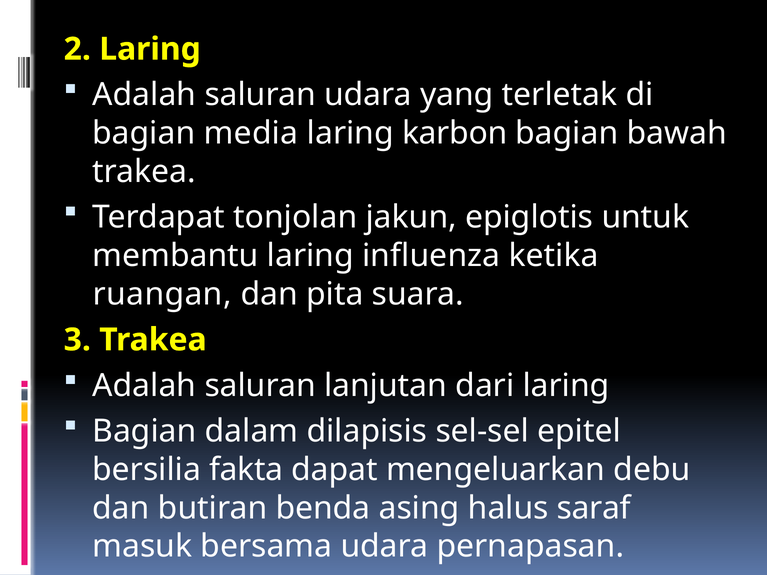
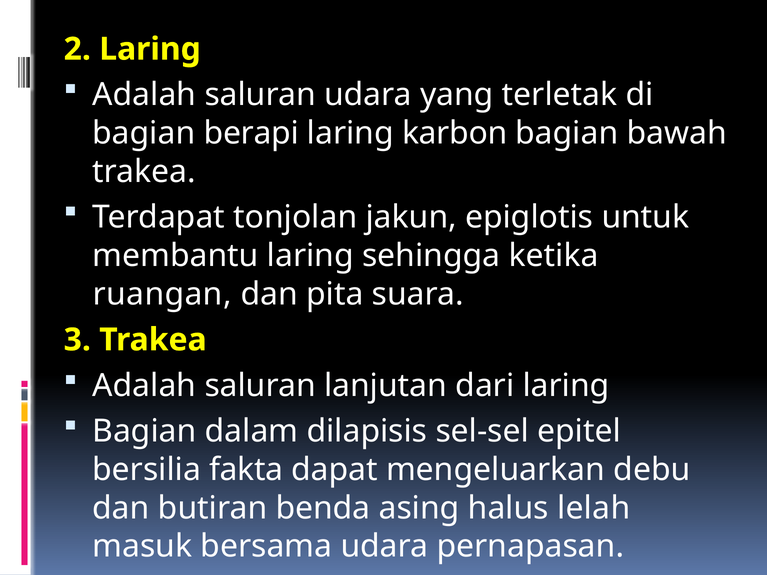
media: media -> berapi
influenza: influenza -> sehingga
saraf: saraf -> lelah
